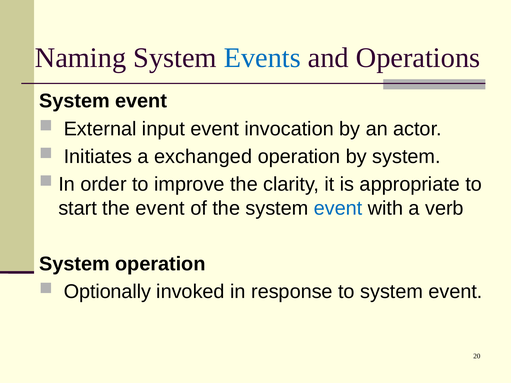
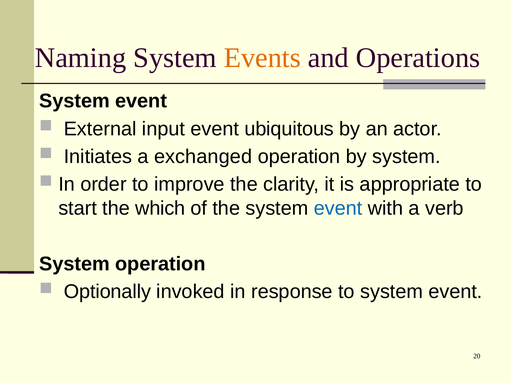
Events colour: blue -> orange
invocation: invocation -> ubiquitous
the event: event -> which
